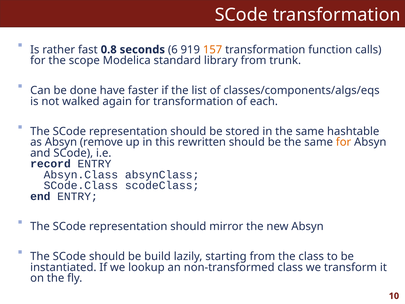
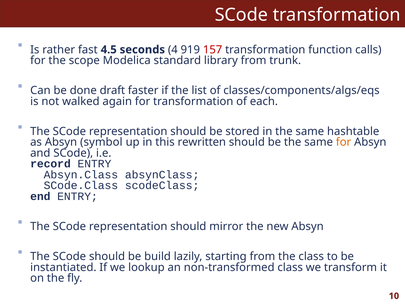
0.8: 0.8 -> 4.5
6: 6 -> 4
157 colour: orange -> red
have: have -> draft
remove: remove -> symbol
